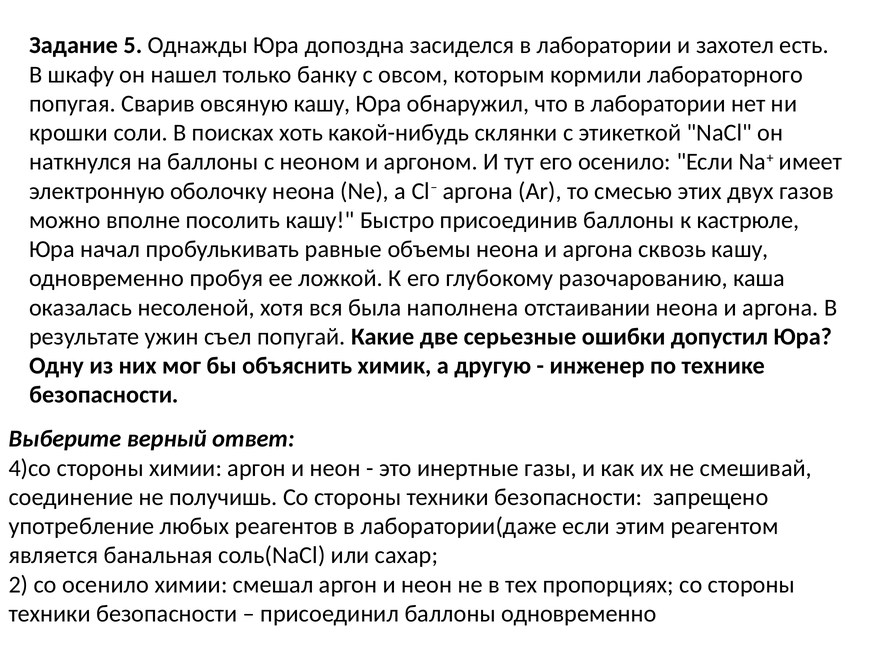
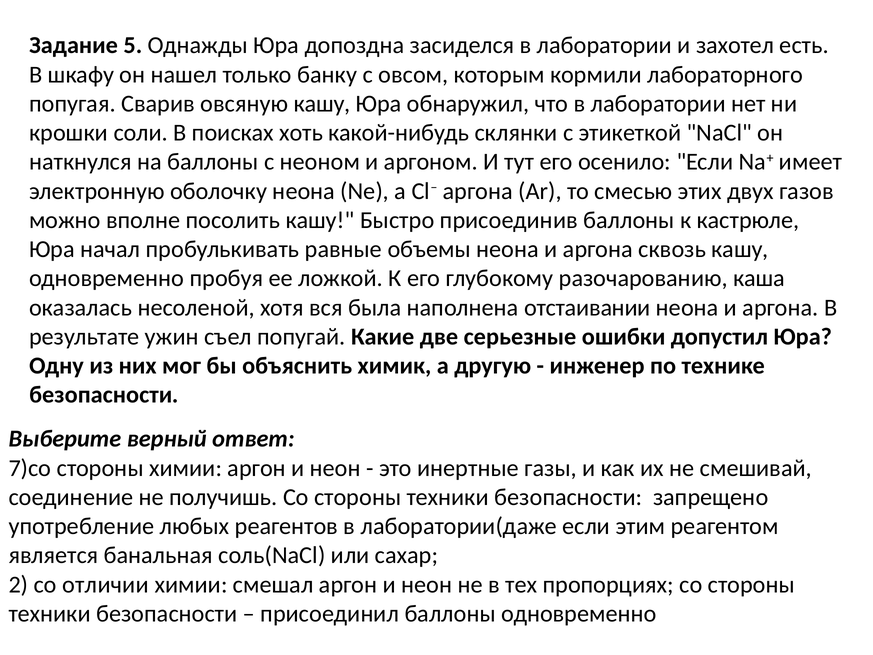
4)со: 4)со -> 7)со
со осенило: осенило -> отличии
